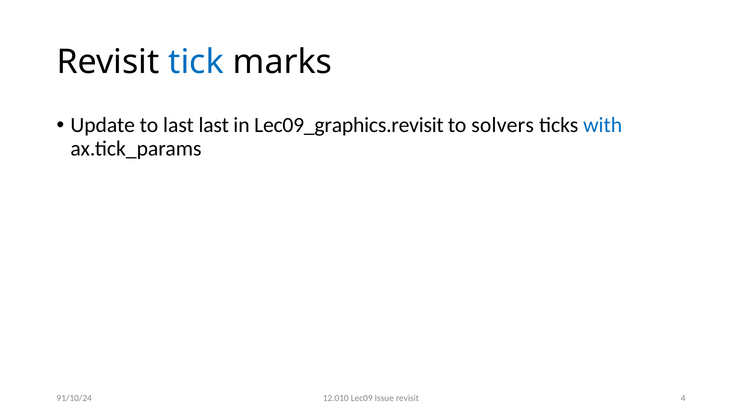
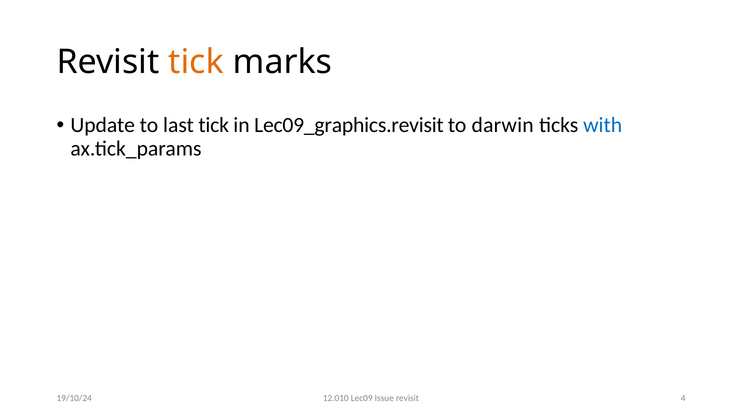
tick at (196, 62) colour: blue -> orange
last last: last -> tick
solvers: solvers -> darwin
91/10/24: 91/10/24 -> 19/10/24
